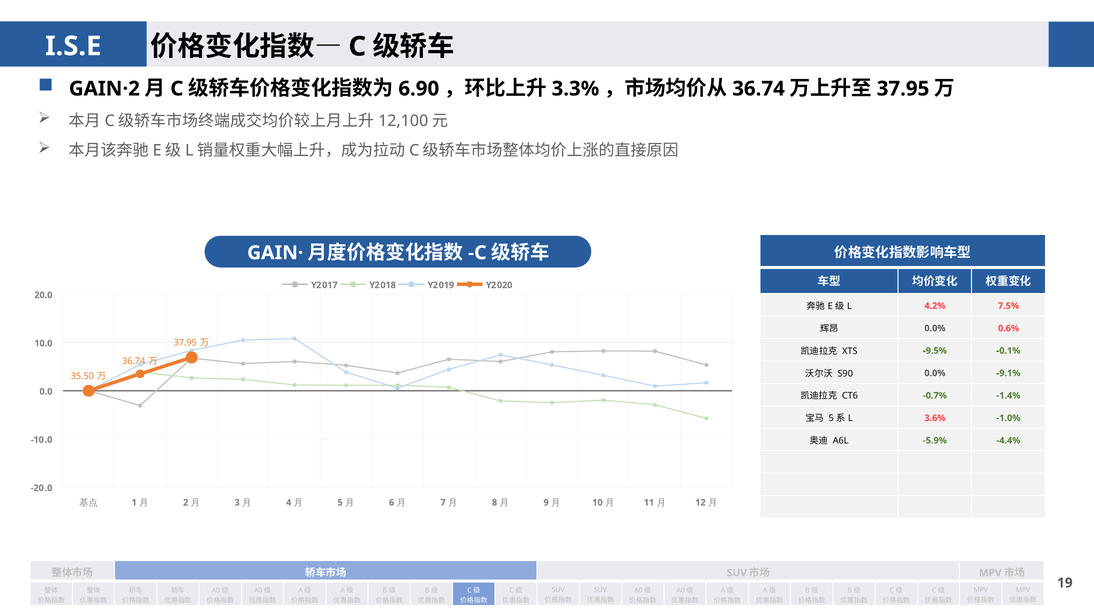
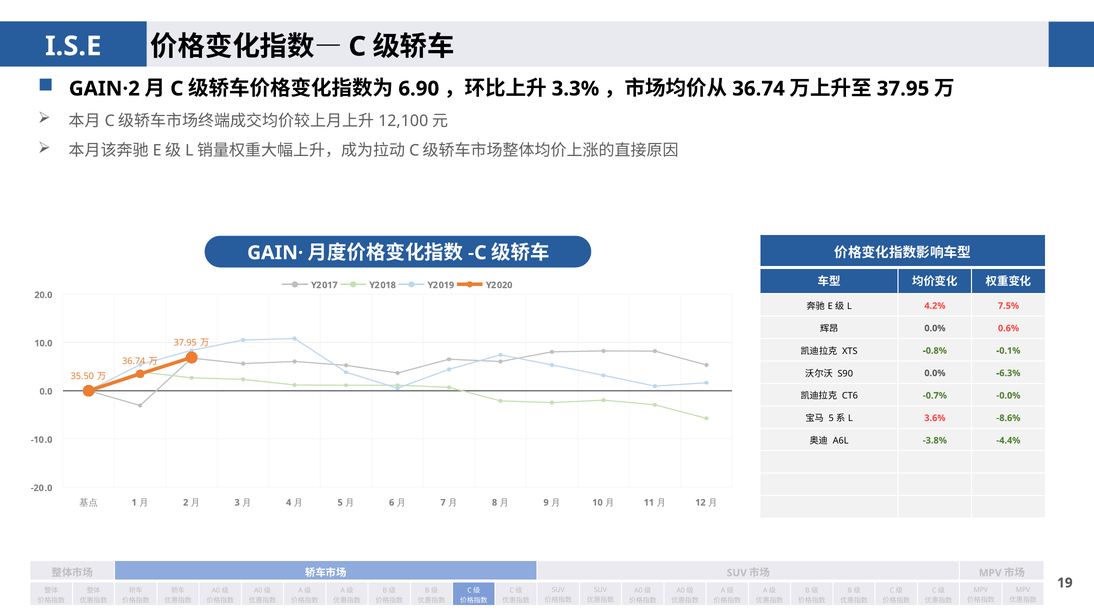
-9.5%: -9.5% -> -0.8%
-9.1%: -9.1% -> -6.3%
-1.4%: -1.4% -> -0.0%
-1.0%: -1.0% -> -8.6%
-5.9%: -5.9% -> -3.8%
